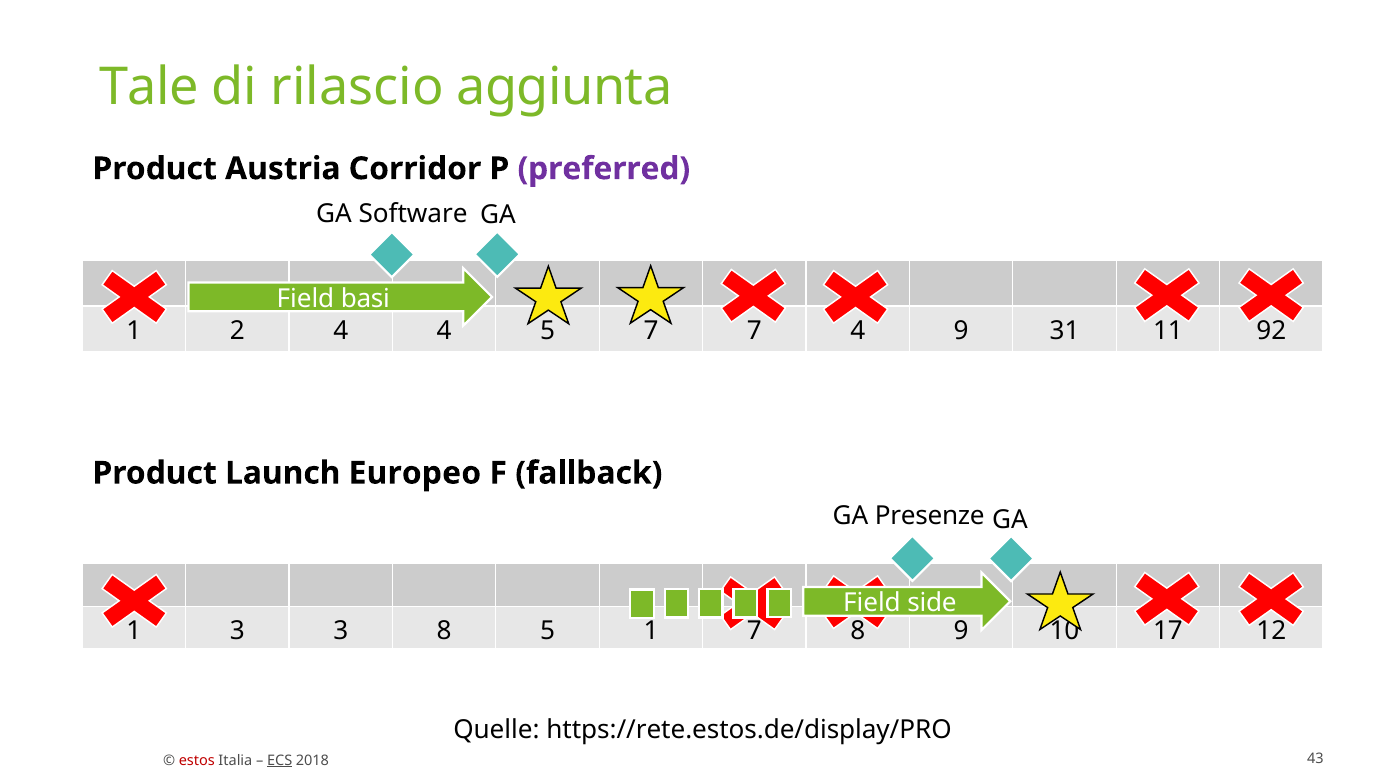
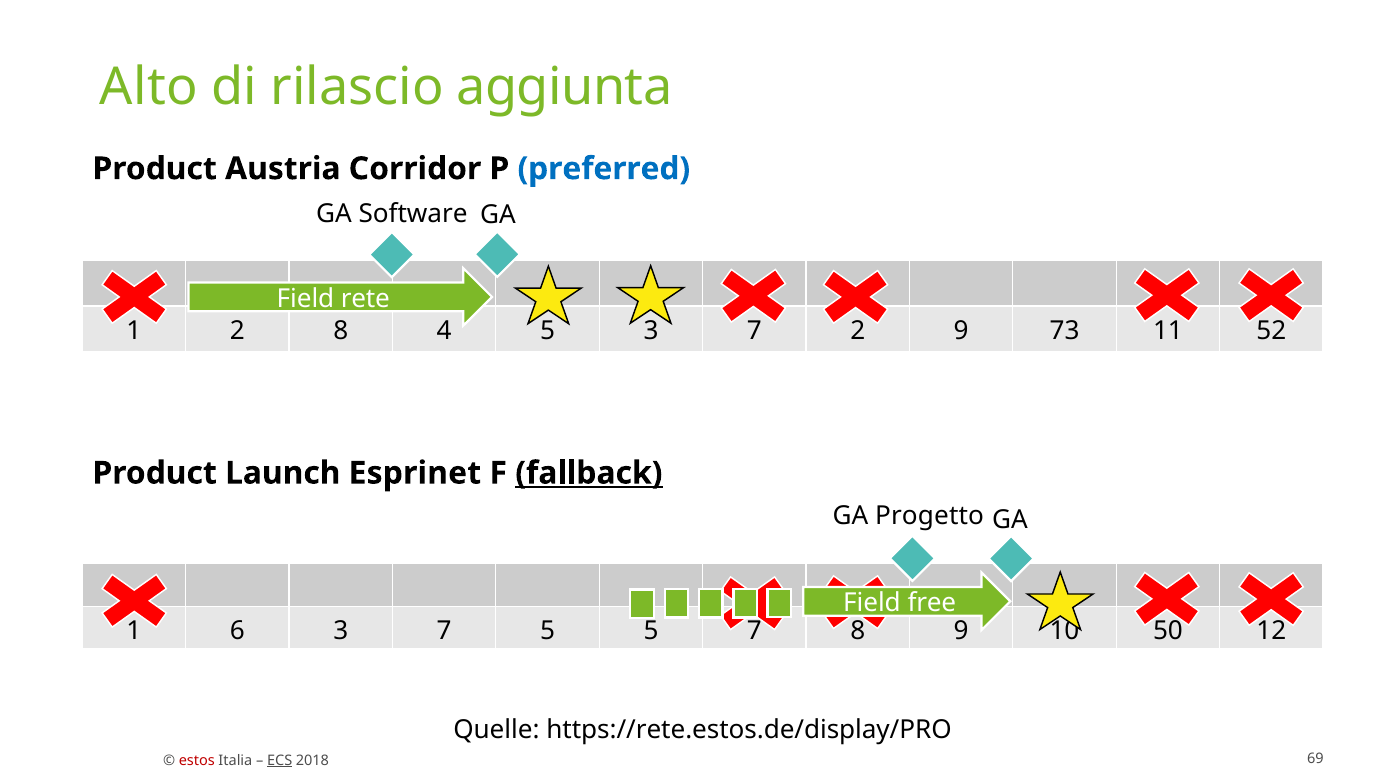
Tale: Tale -> Alto
preferred colour: purple -> blue
basi: basi -> rete
2 4: 4 -> 8
5 7: 7 -> 3
7 4: 4 -> 2
31: 31 -> 73
92: 92 -> 52
Europeo: Europeo -> Esprinet
fallback underline: none -> present
Presenze: Presenze -> Progetto
side: side -> free
3 at (237, 631): 3 -> 6
8 at (444, 631): 8 -> 7
5 1: 1 -> 5
17: 17 -> 50
43: 43 -> 69
